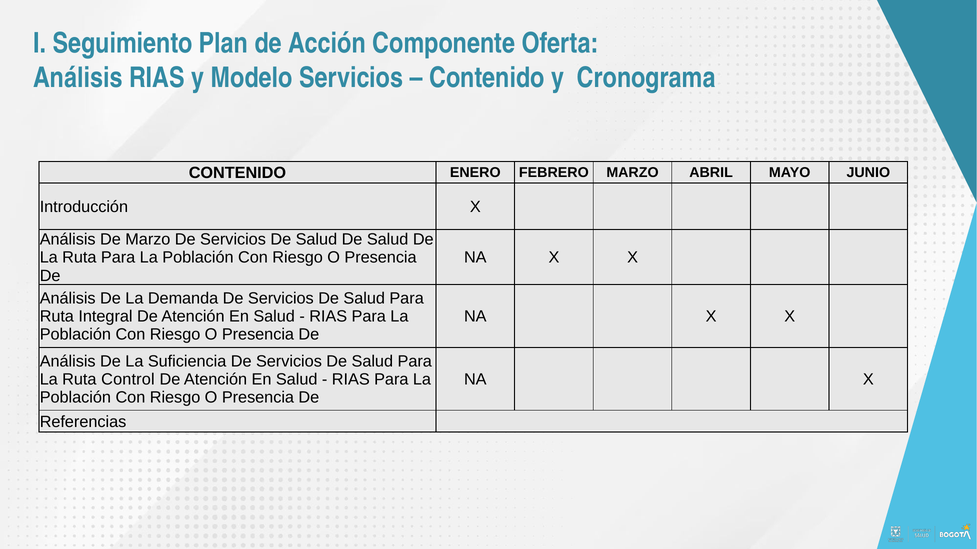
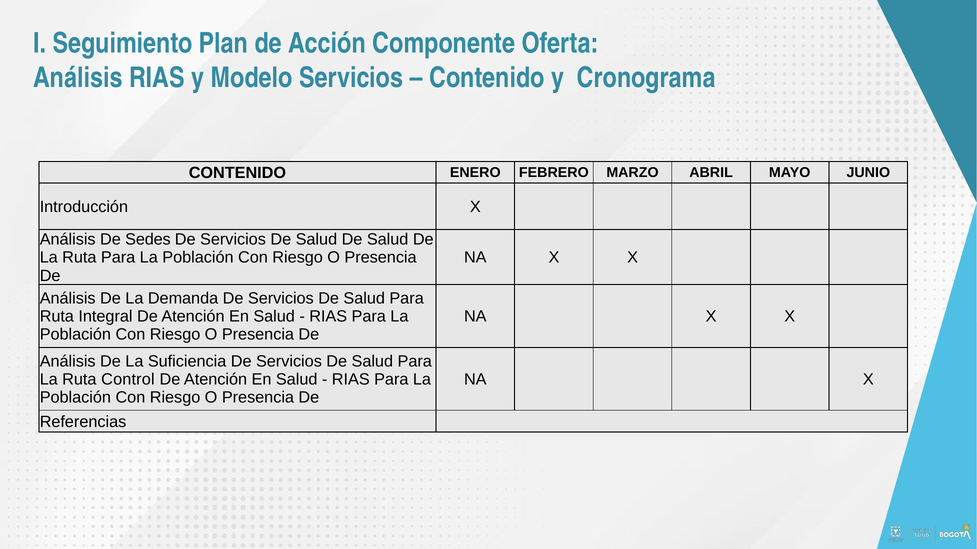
De Marzo: Marzo -> Sedes
